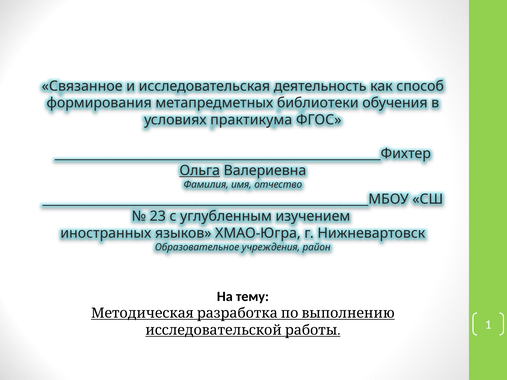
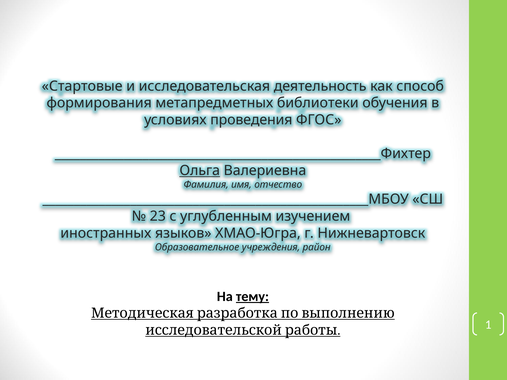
Связанное: Связанное -> Стартовые
практикума: практикума -> проведения
тему underline: none -> present
